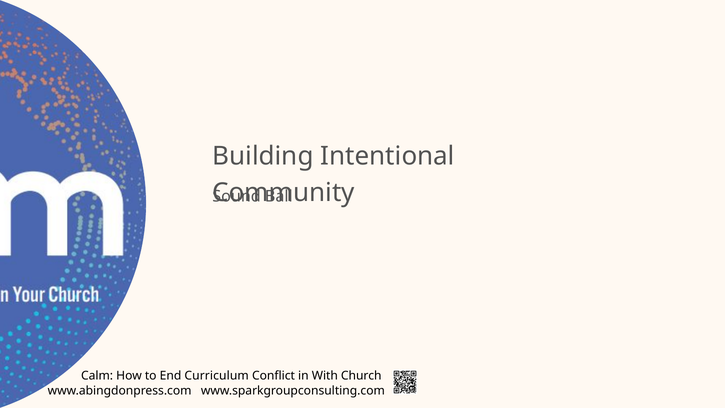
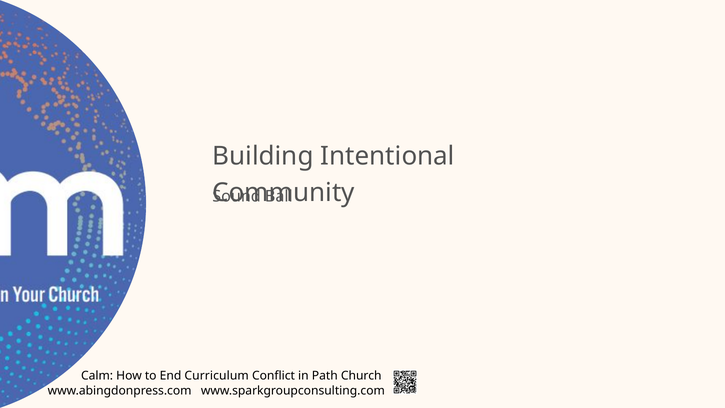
With: With -> Path
